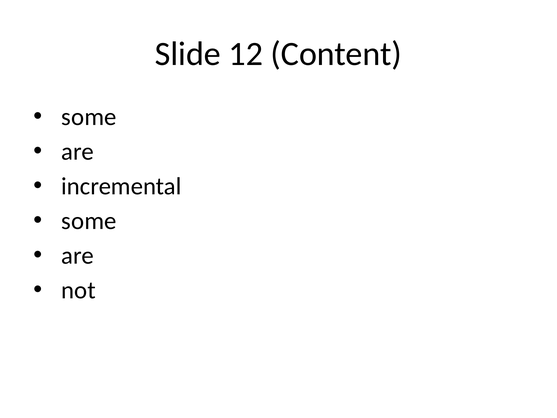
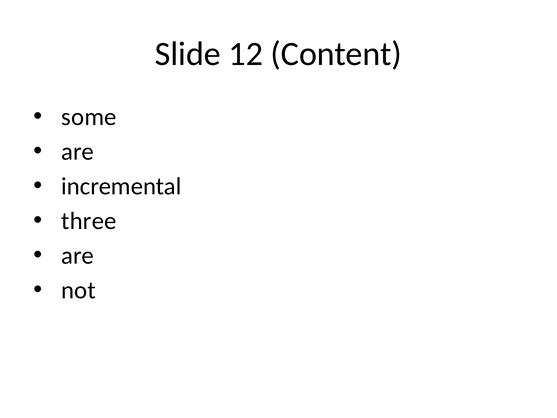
some at (89, 221): some -> three
